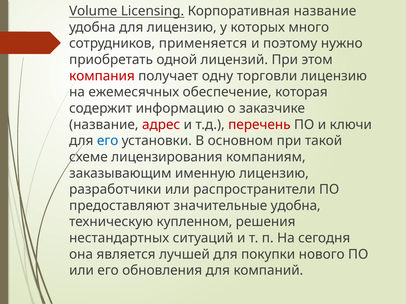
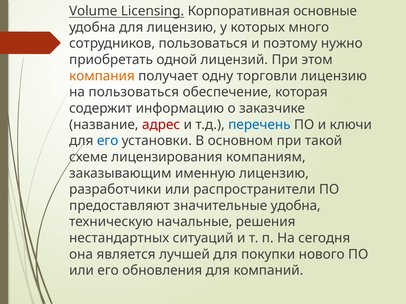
Корпоративная название: название -> основные
сотрудников применяется: применяется -> пользоваться
компания colour: red -> orange
на ежемесячных: ежемесячных -> пользоваться
перечень colour: red -> blue
купленном: купленном -> начальные
